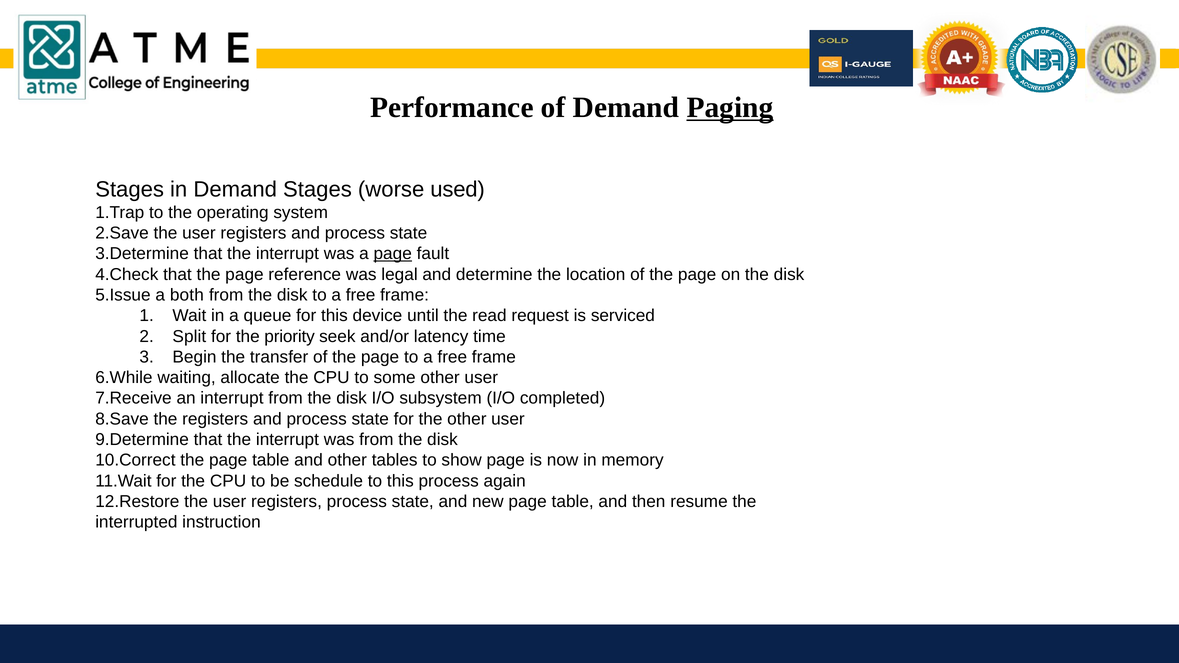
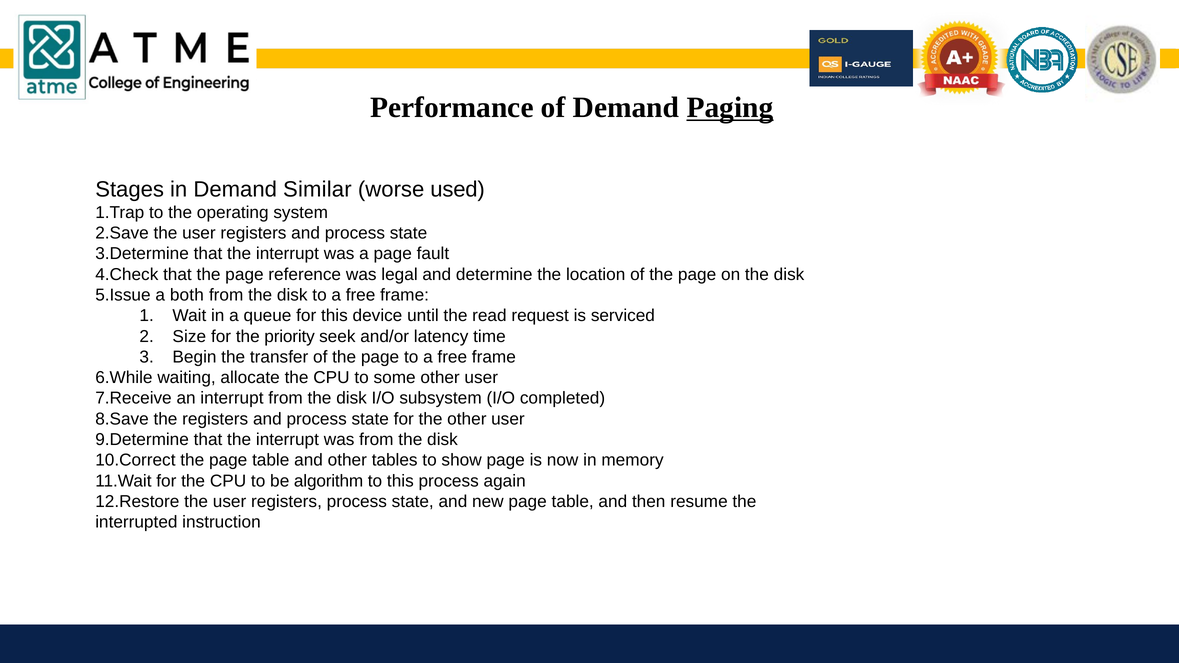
Demand Stages: Stages -> Similar
page at (393, 254) underline: present -> none
Split: Split -> Size
schedule: schedule -> algorithm
